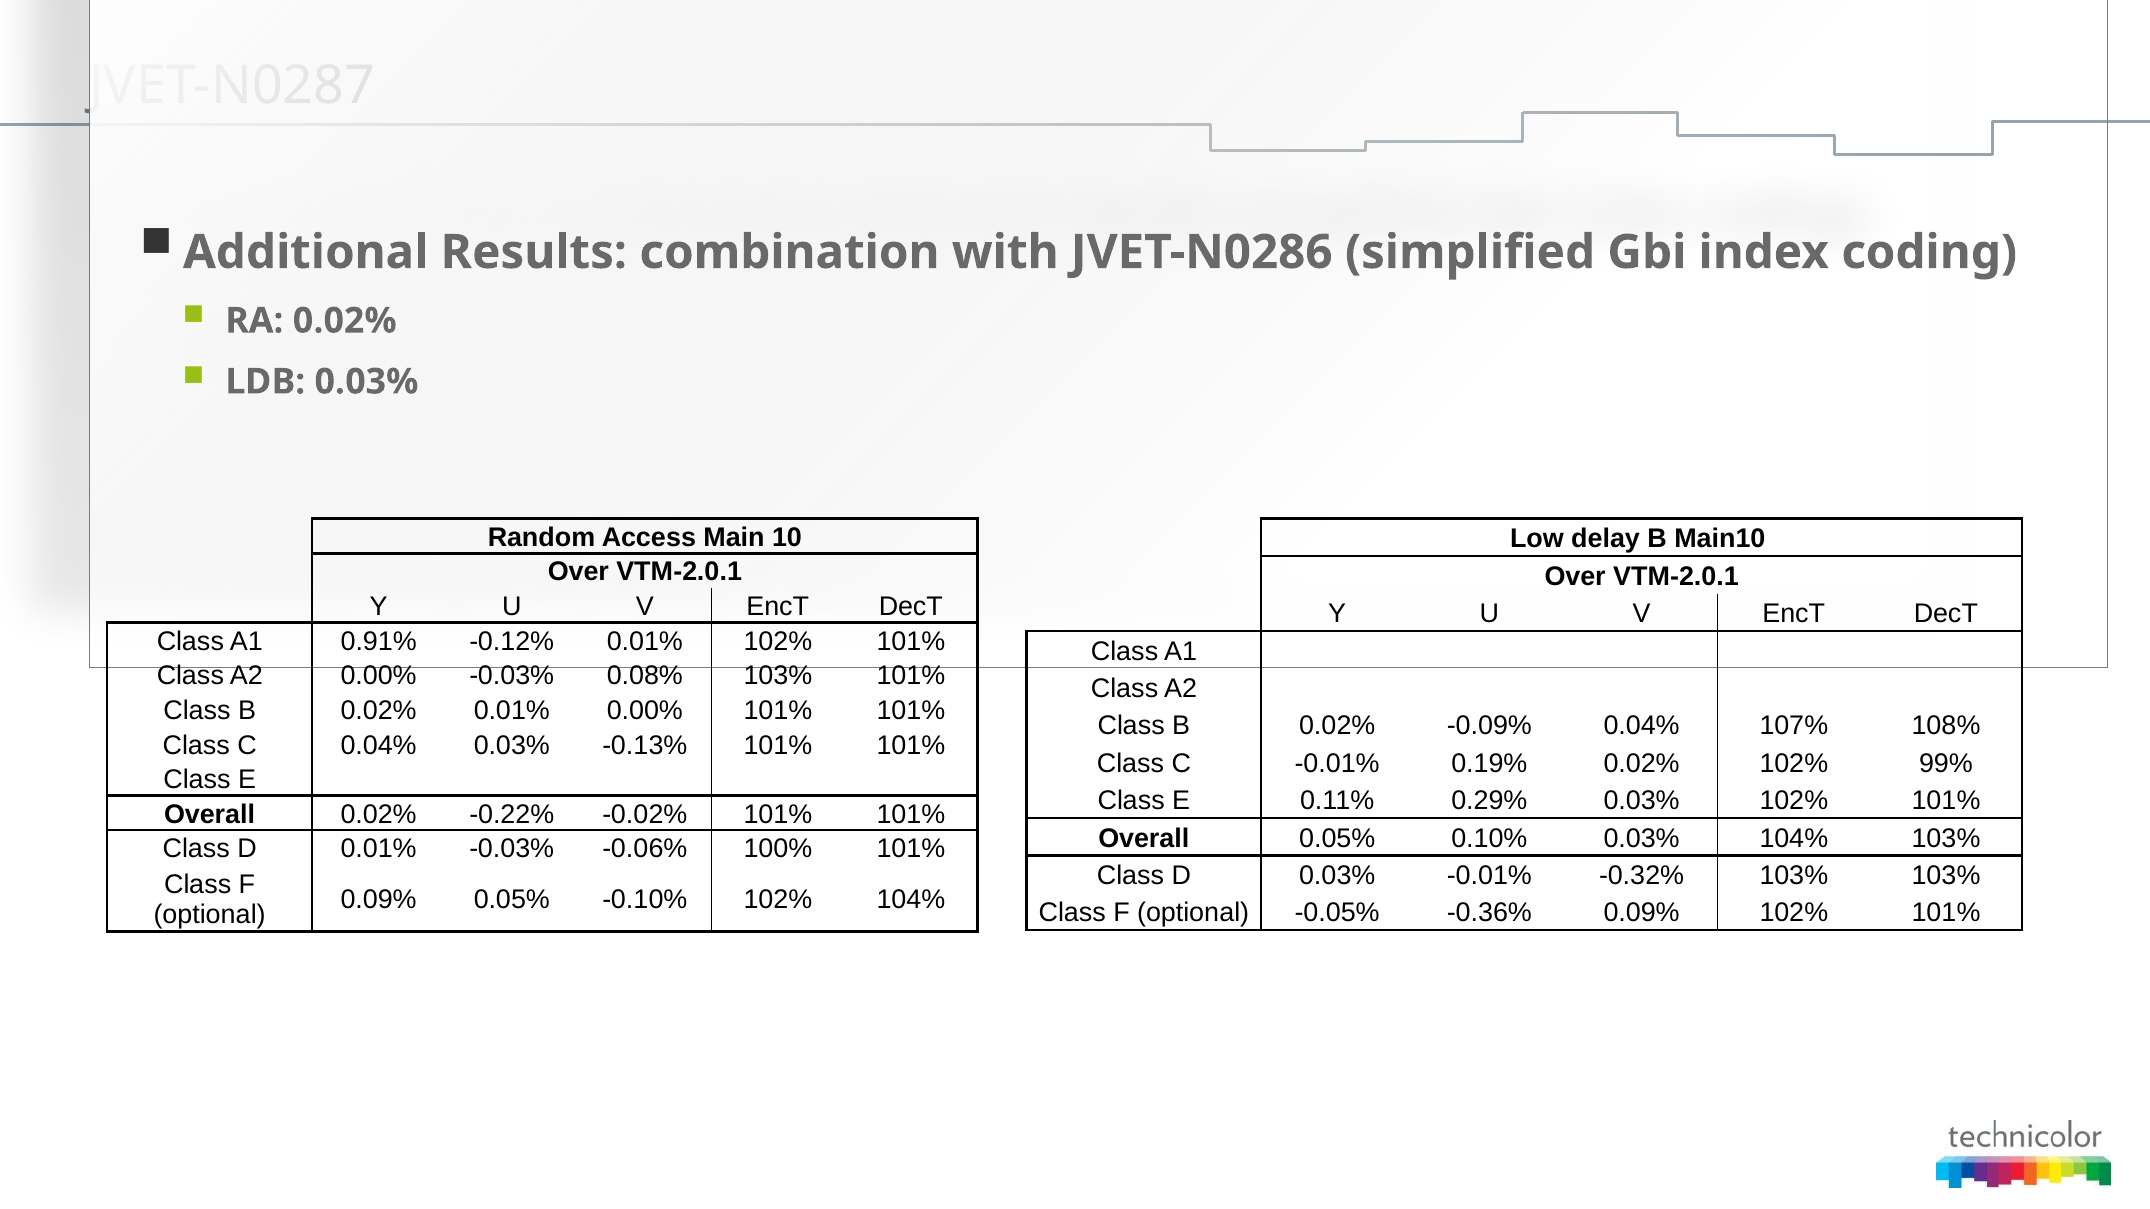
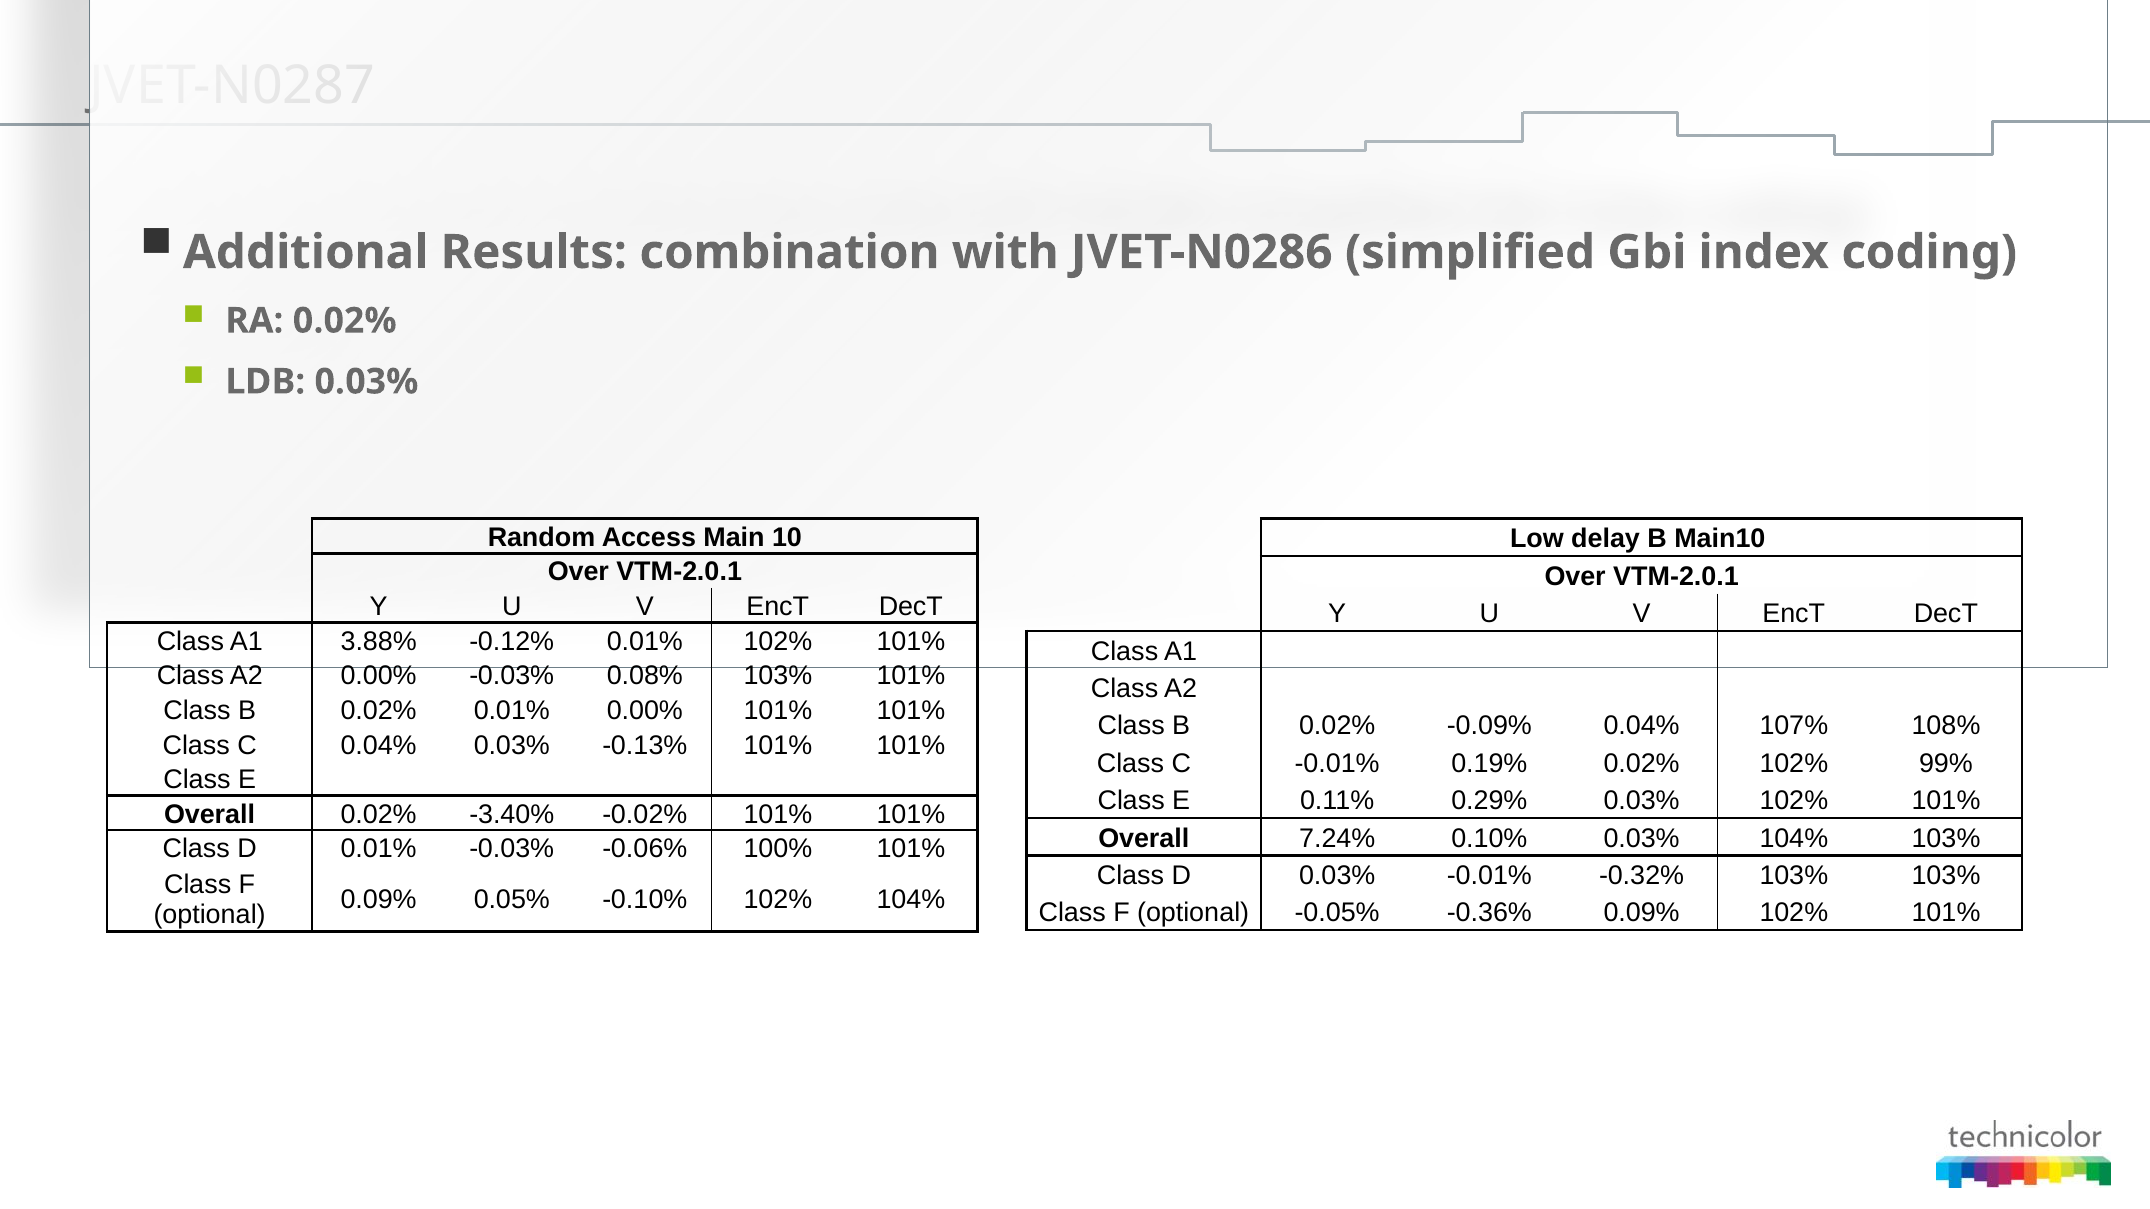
0.91%: 0.91% -> 3.88%
-0.22%: -0.22% -> -3.40%
Overall 0.05%: 0.05% -> 7.24%
